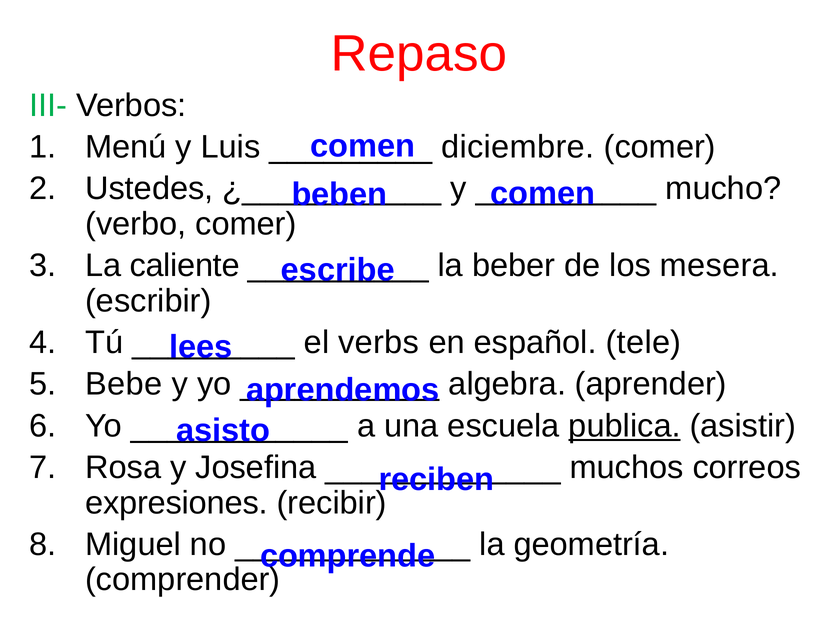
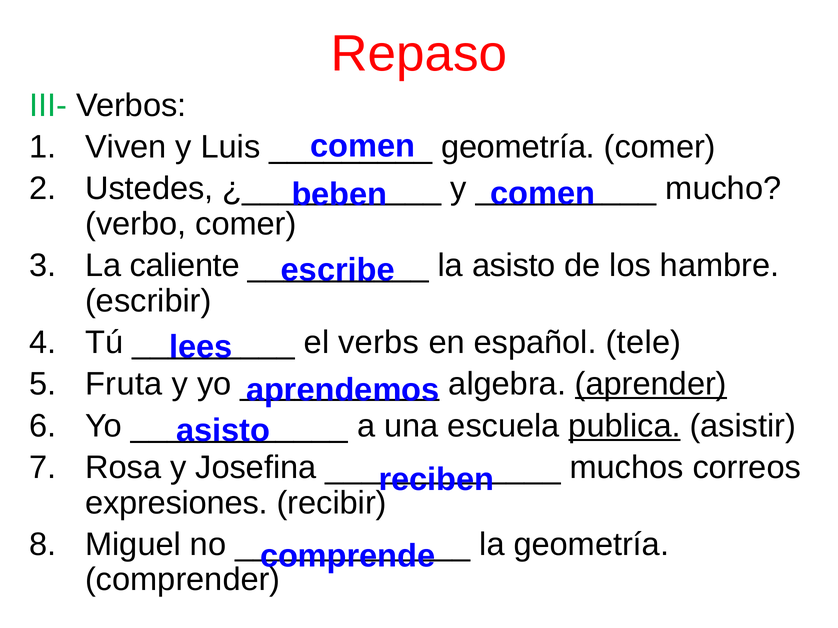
Menú: Menú -> Viven
diciembre at (518, 147): diciembre -> geometría
la beber: beber -> asisto
mesera: mesera -> hambre
Bebe: Bebe -> Fruta
aprender underline: none -> present
